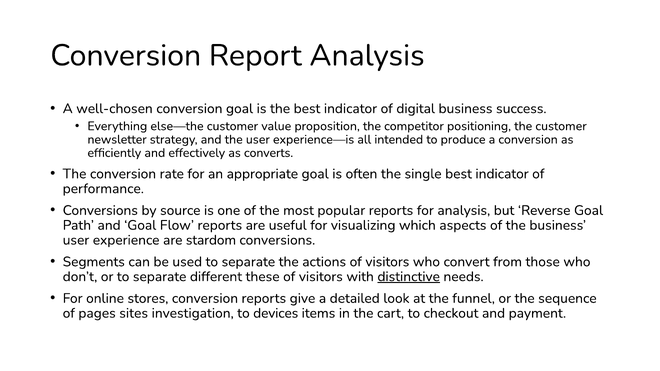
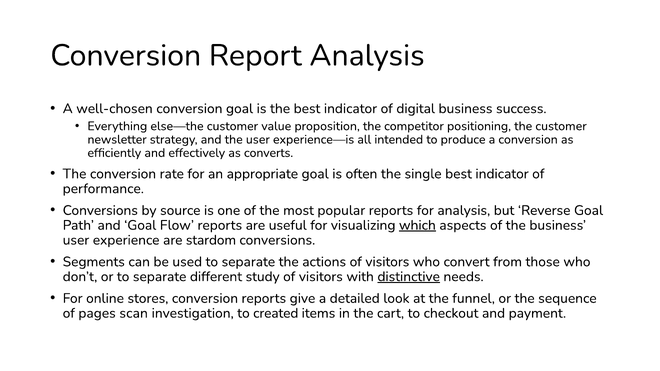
which underline: none -> present
these: these -> study
sites: sites -> scan
devices: devices -> created
